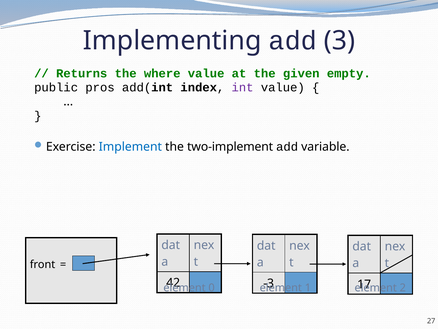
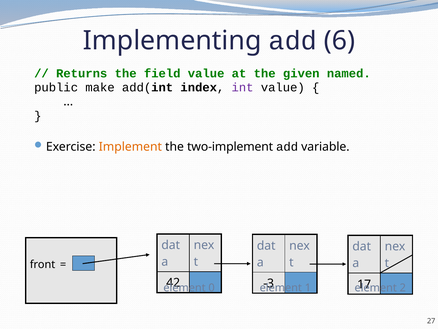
3: 3 -> 6
where: where -> field
empty: empty -> named
pros: pros -> make
Implement colour: blue -> orange
